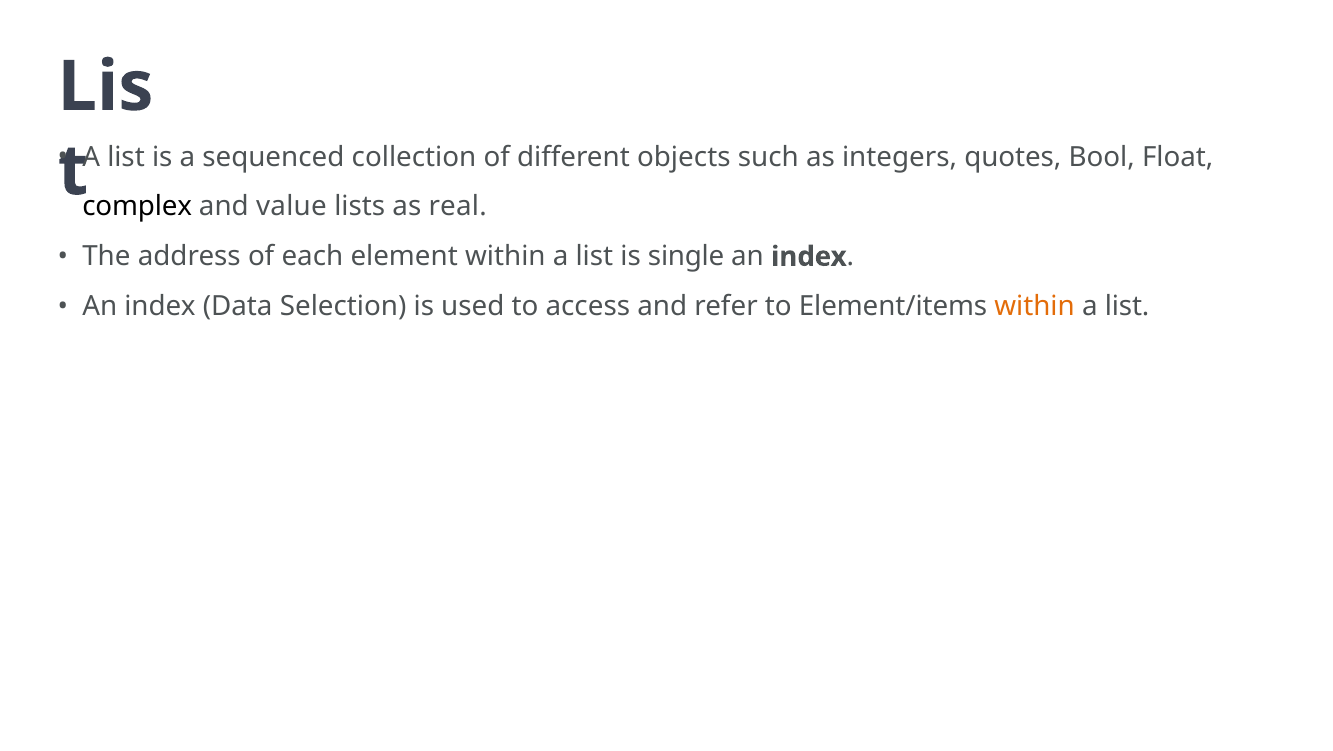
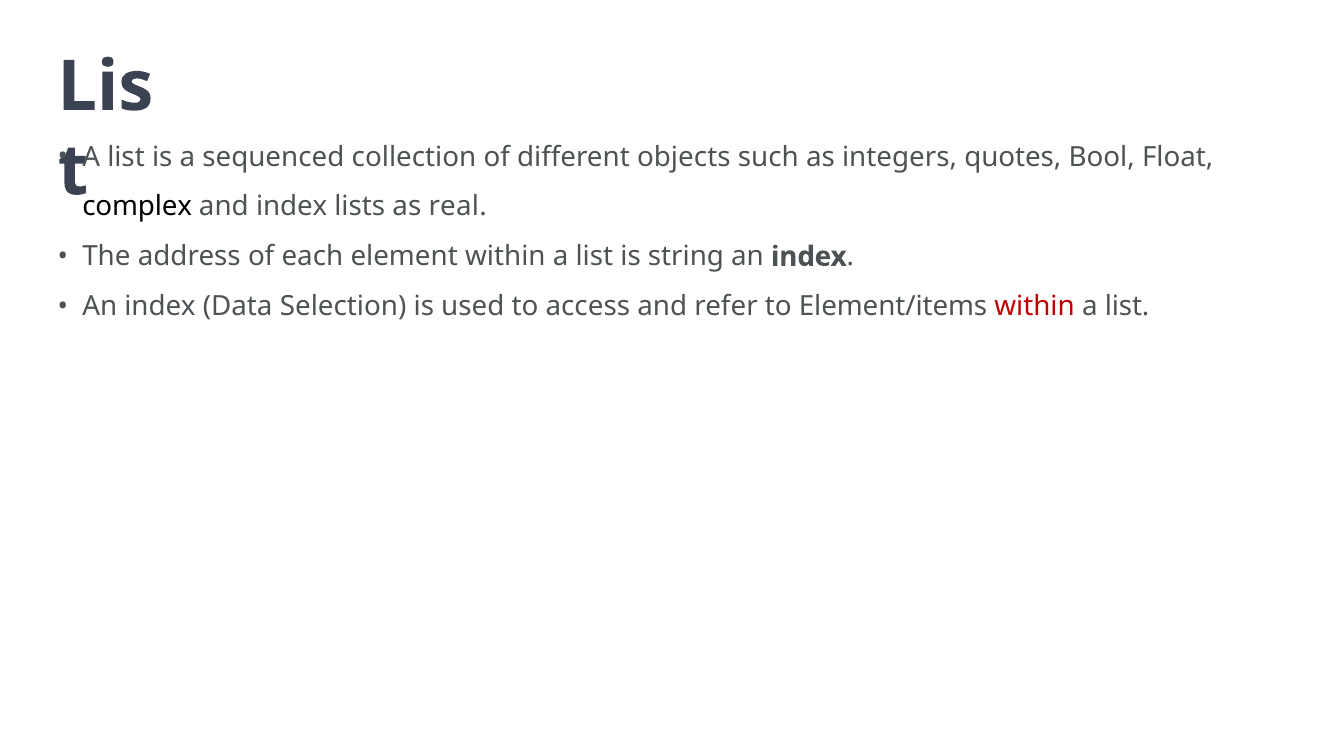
and value: value -> index
single: single -> string
within at (1035, 306) colour: orange -> red
